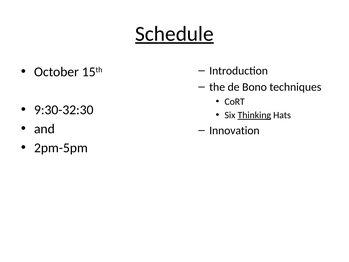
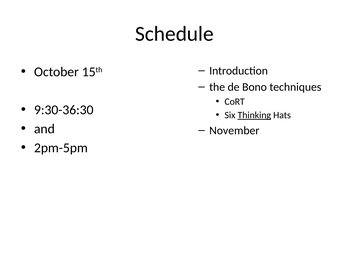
Schedule underline: present -> none
9:30-32:30: 9:30-32:30 -> 9:30-36:30
Innovation: Innovation -> November
